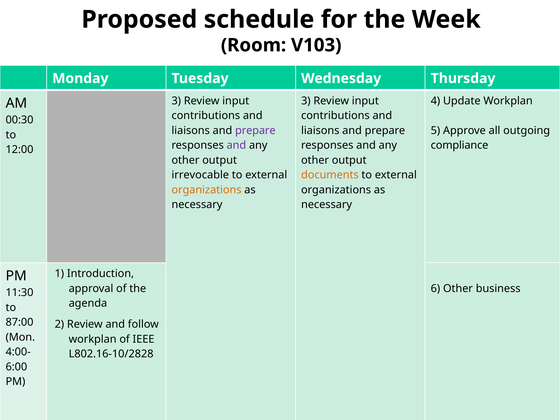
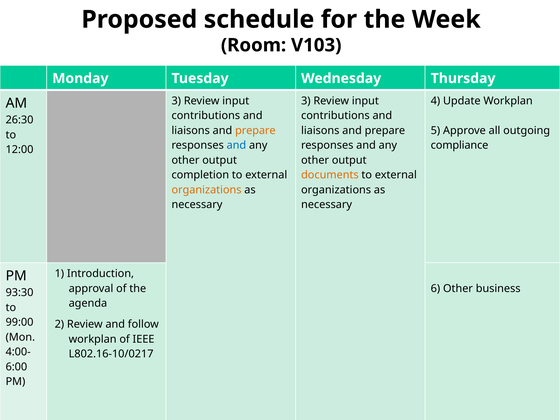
00:30: 00:30 -> 26:30
prepare at (255, 131) colour: purple -> orange
and at (236, 145) colour: purple -> blue
irrevocable: irrevocable -> completion
11:30: 11:30 -> 93:30
87:00: 87:00 -> 99:00
L802.16-10/2828: L802.16-10/2828 -> L802.16-10/0217
